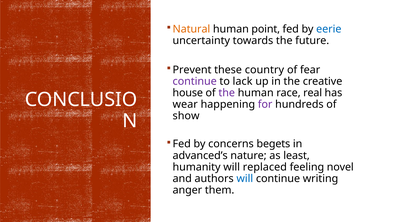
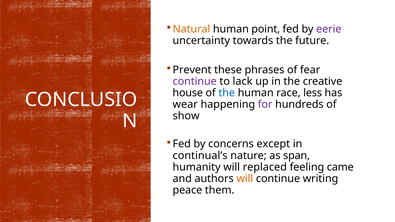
eerie colour: blue -> purple
country: country -> phrases
the at (227, 93) colour: purple -> blue
real: real -> less
begets: begets -> except
advanced’s: advanced’s -> continual’s
least: least -> span
novel: novel -> came
will at (245, 179) colour: blue -> orange
anger: anger -> peace
